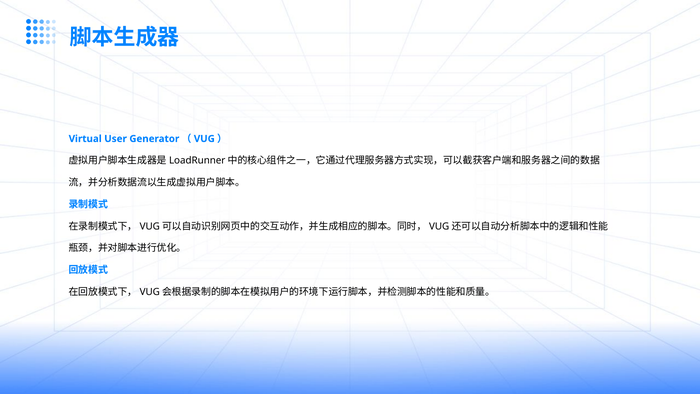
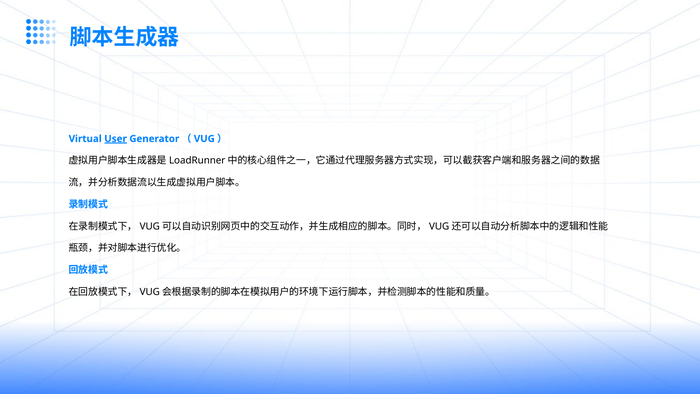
User underline: none -> present
